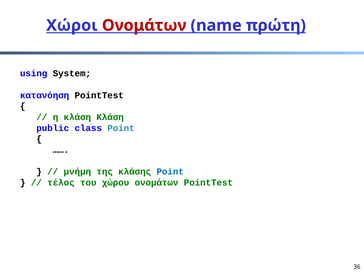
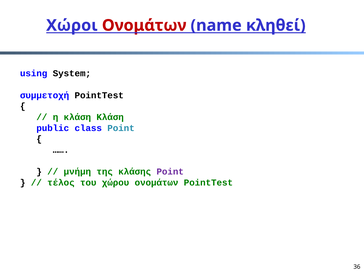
πρώτη: πρώτη -> κληθεί
κατανόηση: κατανόηση -> συμμετοχή
Point at (170, 172) colour: blue -> purple
